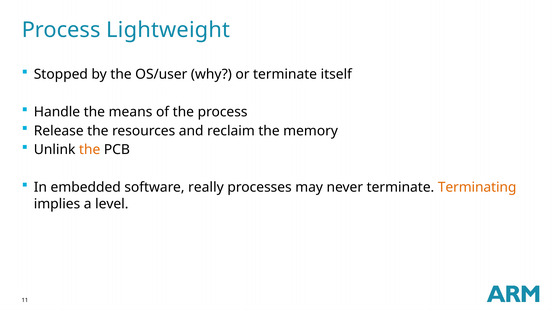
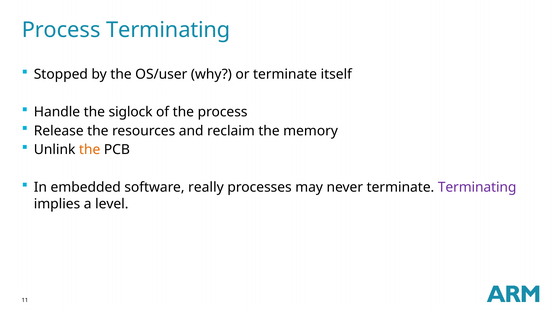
Process Lightweight: Lightweight -> Terminating
means: means -> siglock
Terminating at (477, 188) colour: orange -> purple
